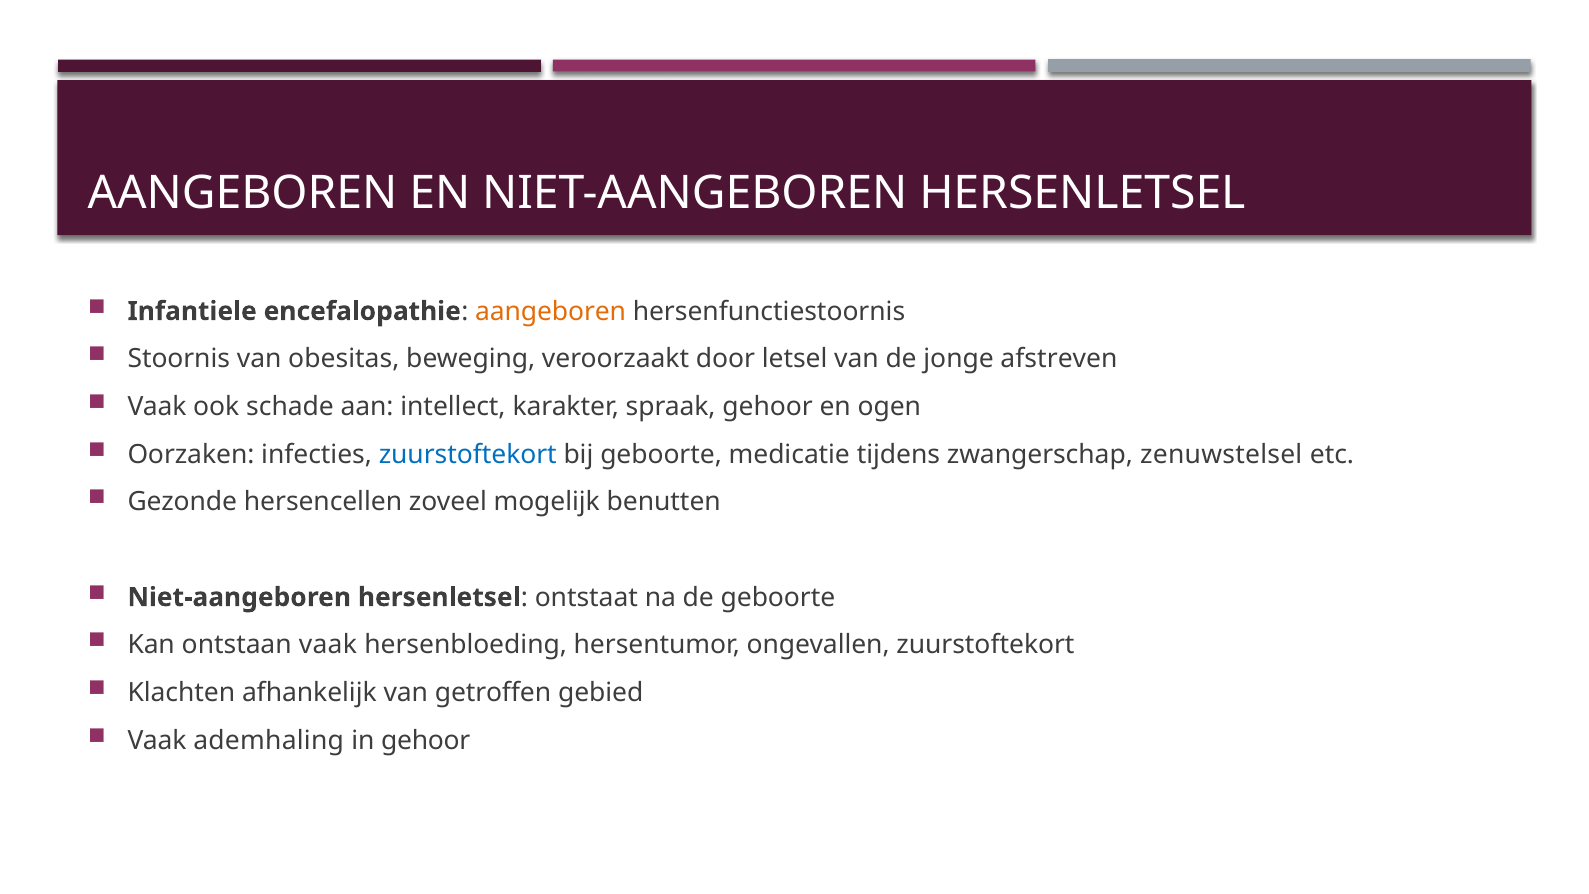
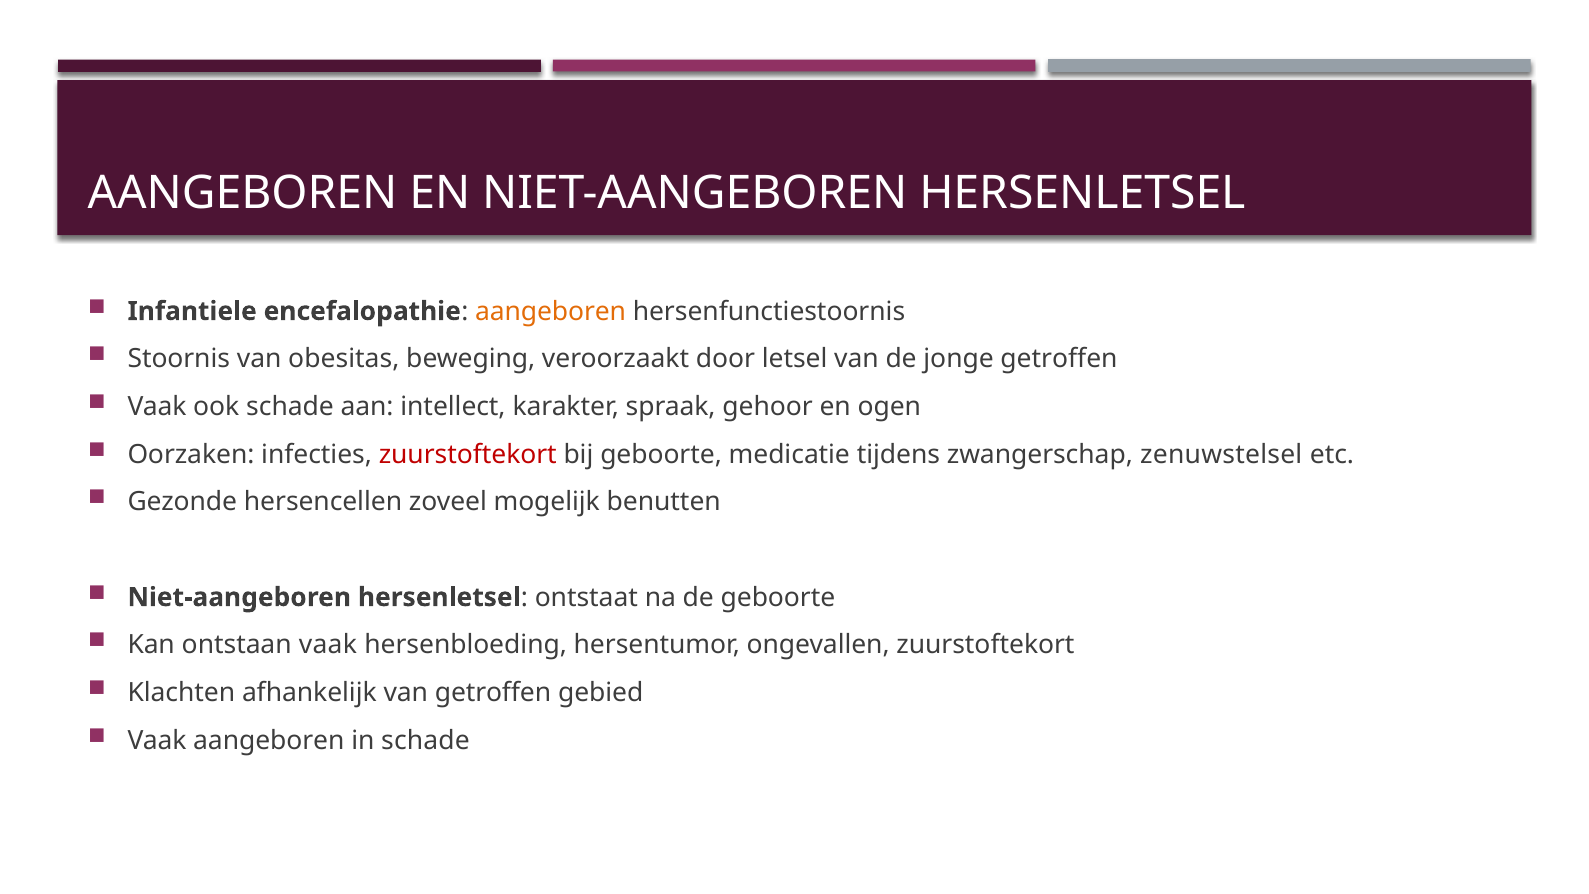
jonge afstreven: afstreven -> getroffen
zuurstoftekort at (468, 454) colour: blue -> red
Vaak ademhaling: ademhaling -> aangeboren
in gehoor: gehoor -> schade
